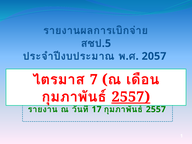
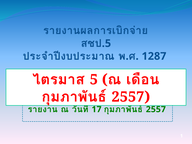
2057: 2057 -> 1287
7: 7 -> 5
2557 at (131, 97) underline: present -> none
